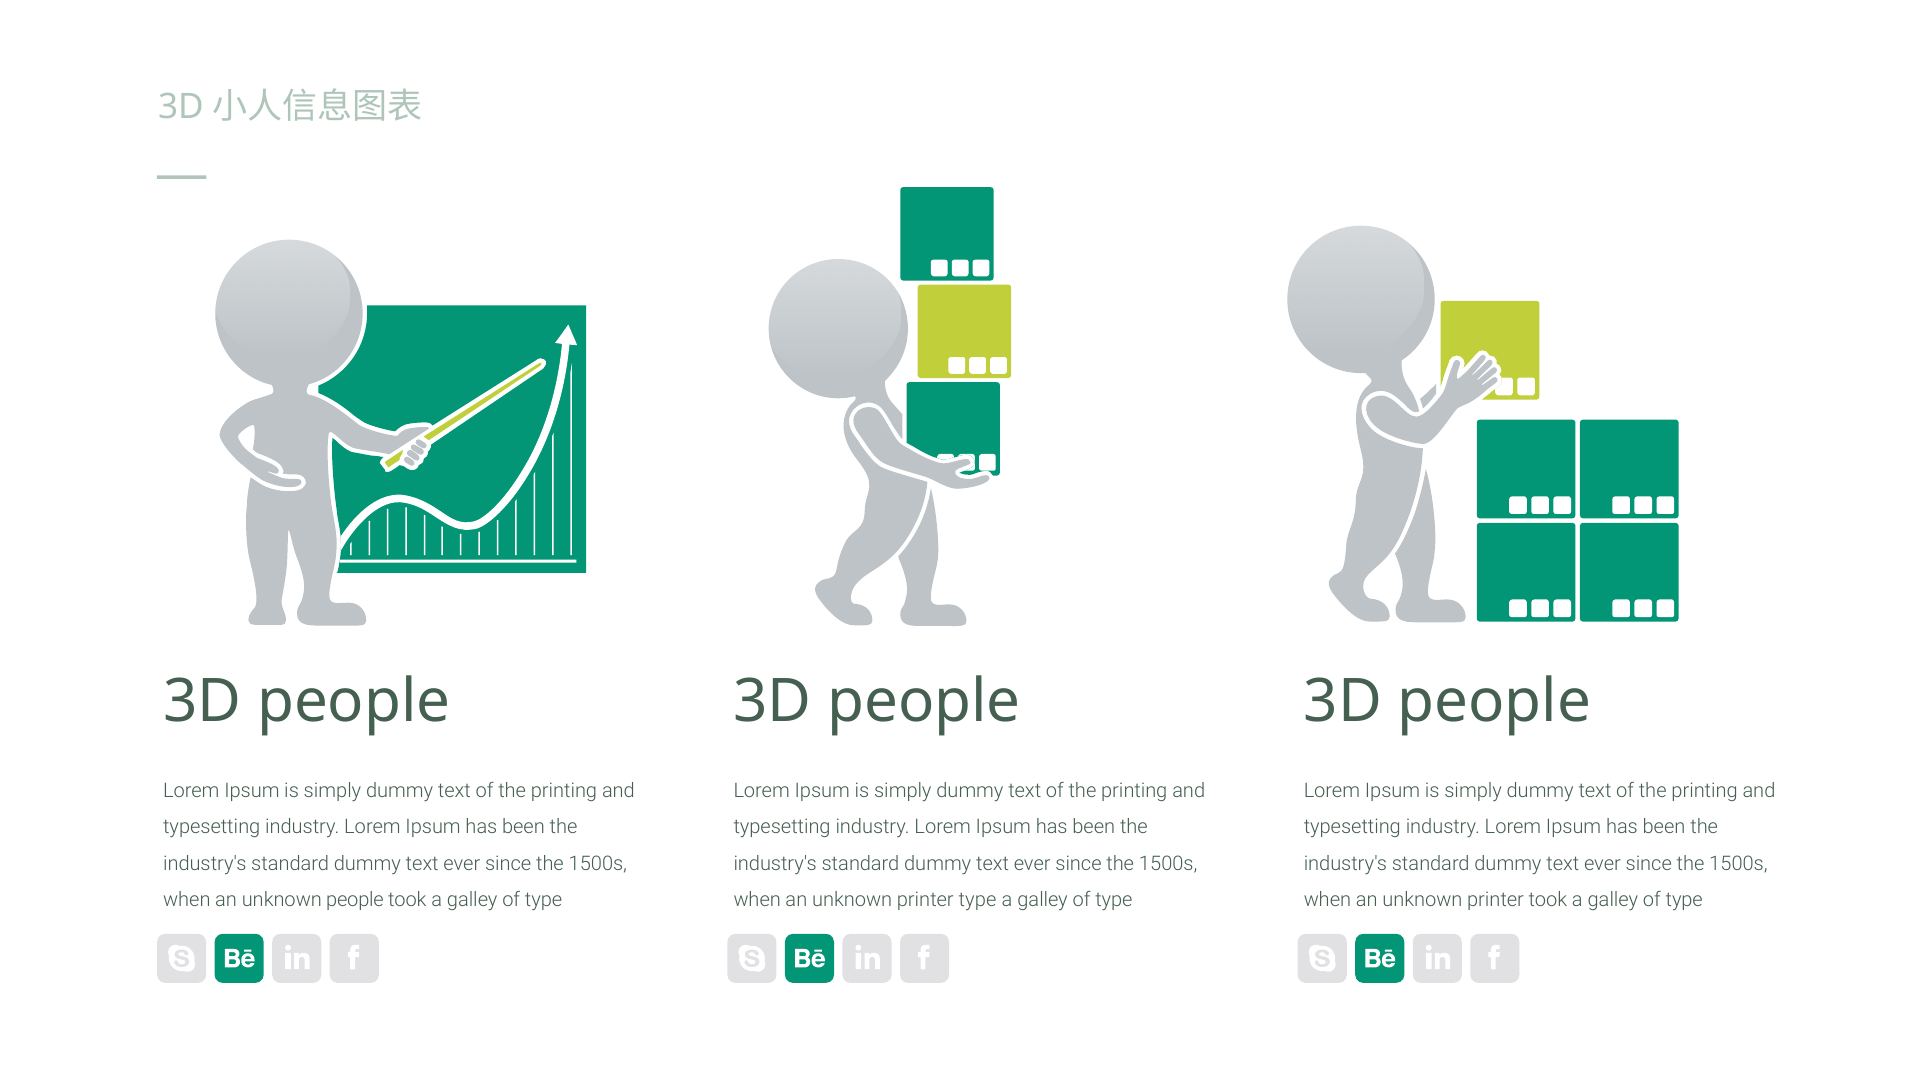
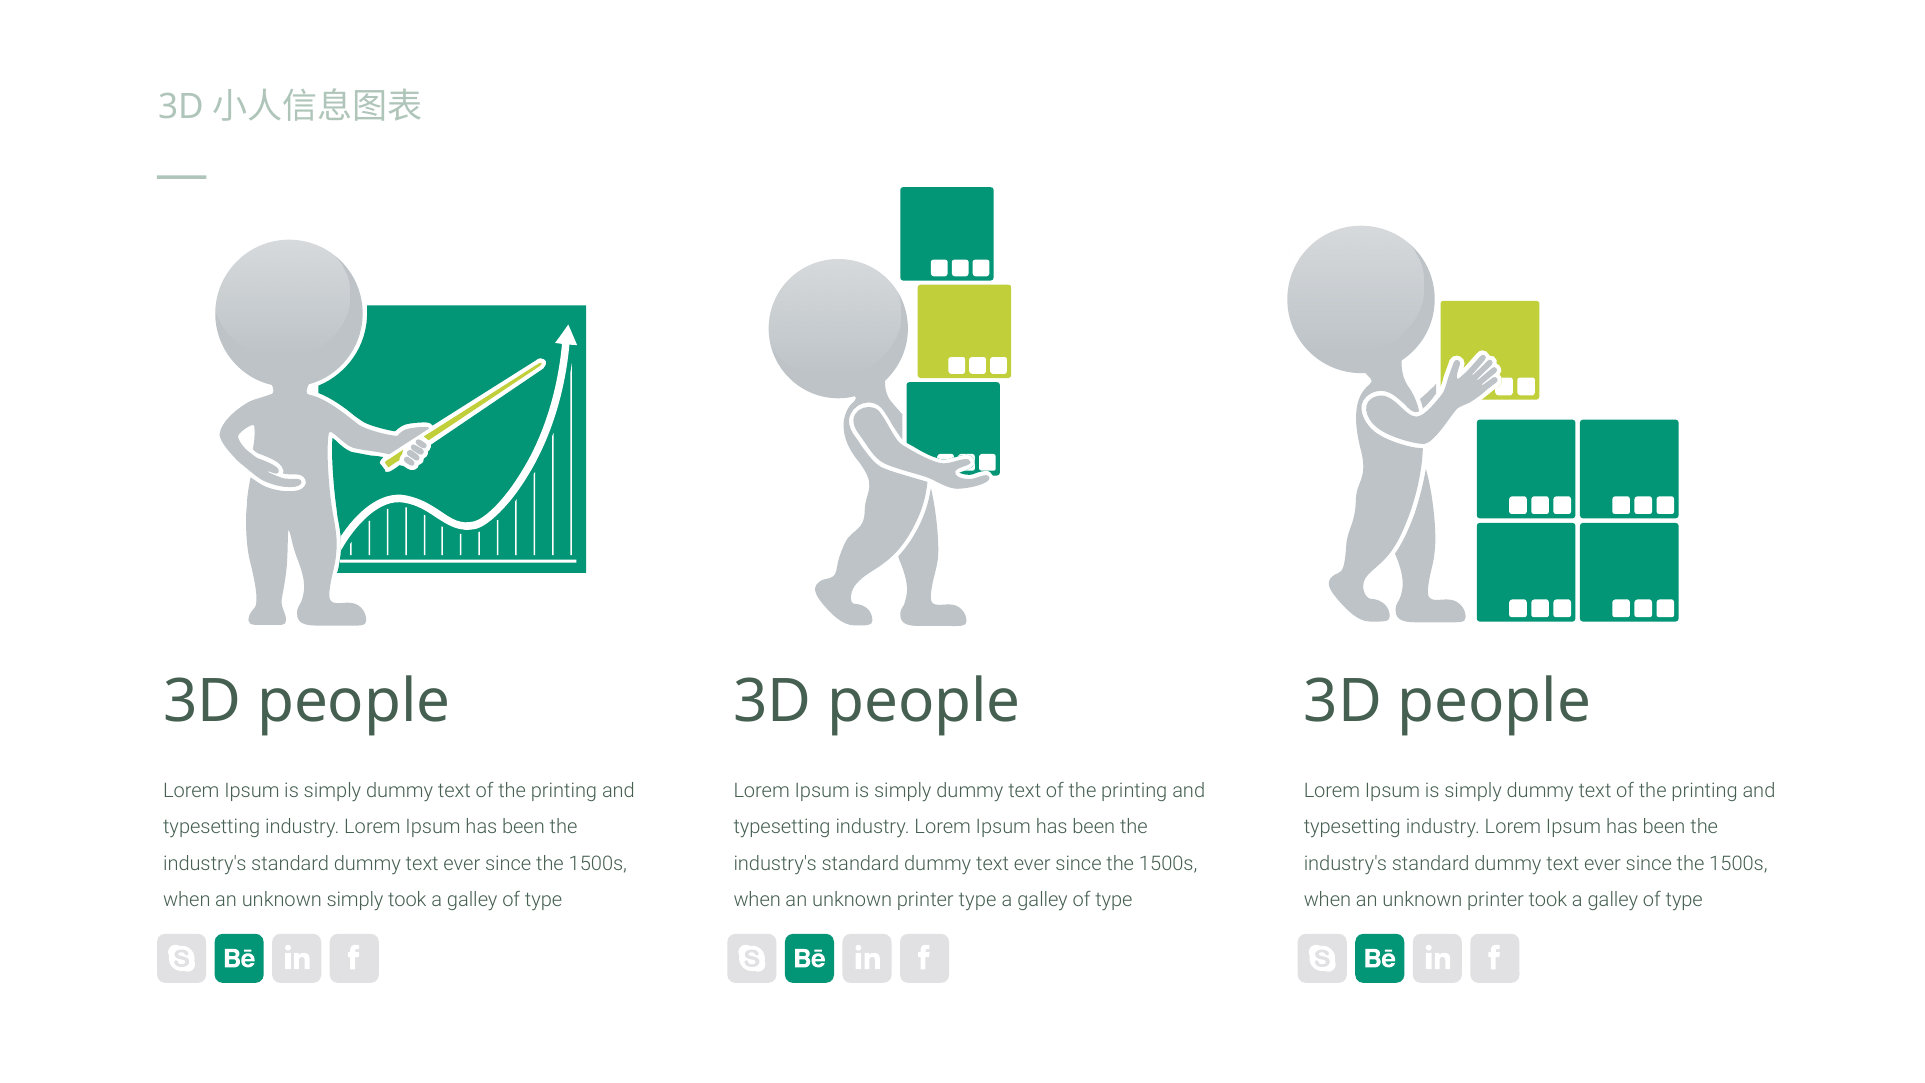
unknown people: people -> simply
